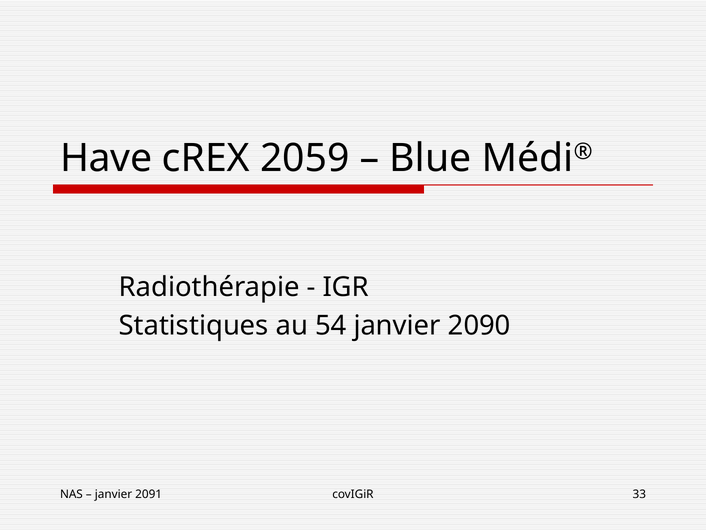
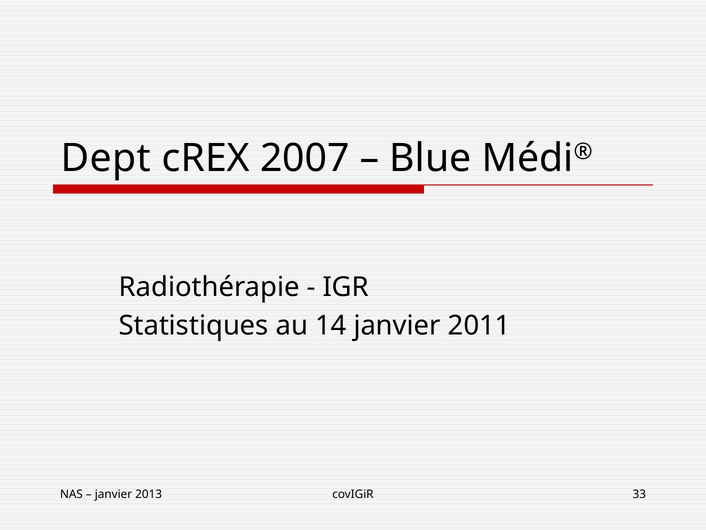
Have: Have -> Dept
2059: 2059 -> 2007
54: 54 -> 14
2090: 2090 -> 2011
2091: 2091 -> 2013
